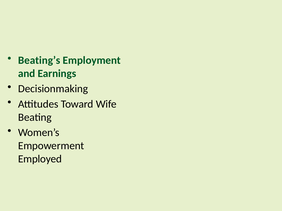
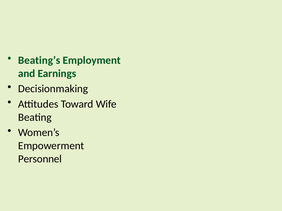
Employed: Employed -> Personnel
